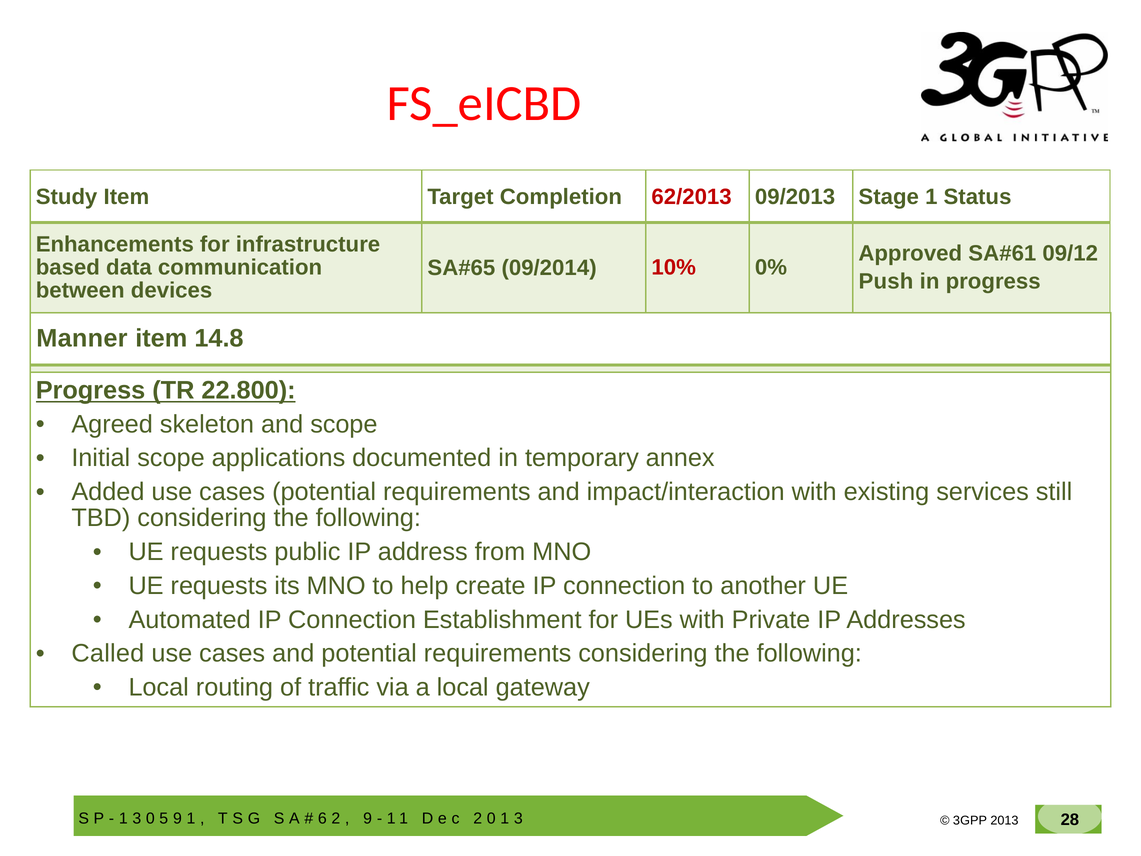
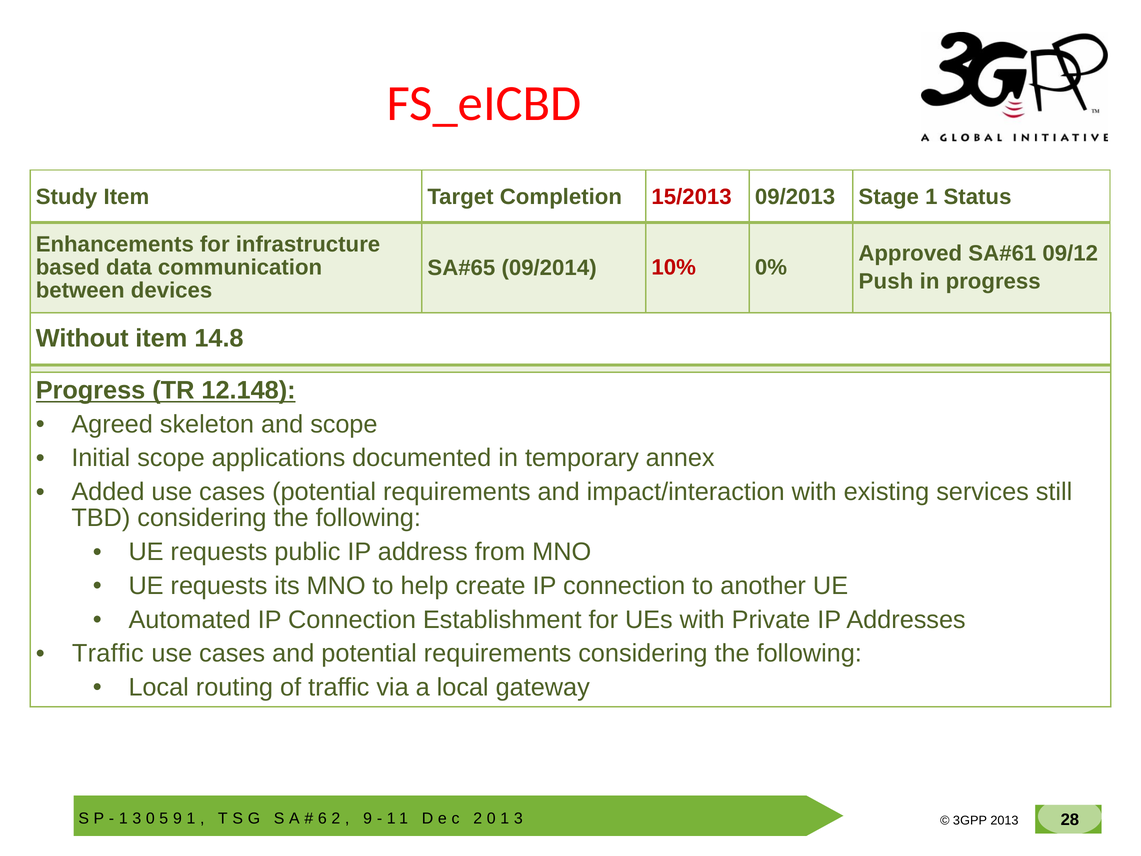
62/2013: 62/2013 -> 15/2013
Manner: Manner -> Without
22.800: 22.800 -> 12.148
Called at (108, 653): Called -> Traffic
